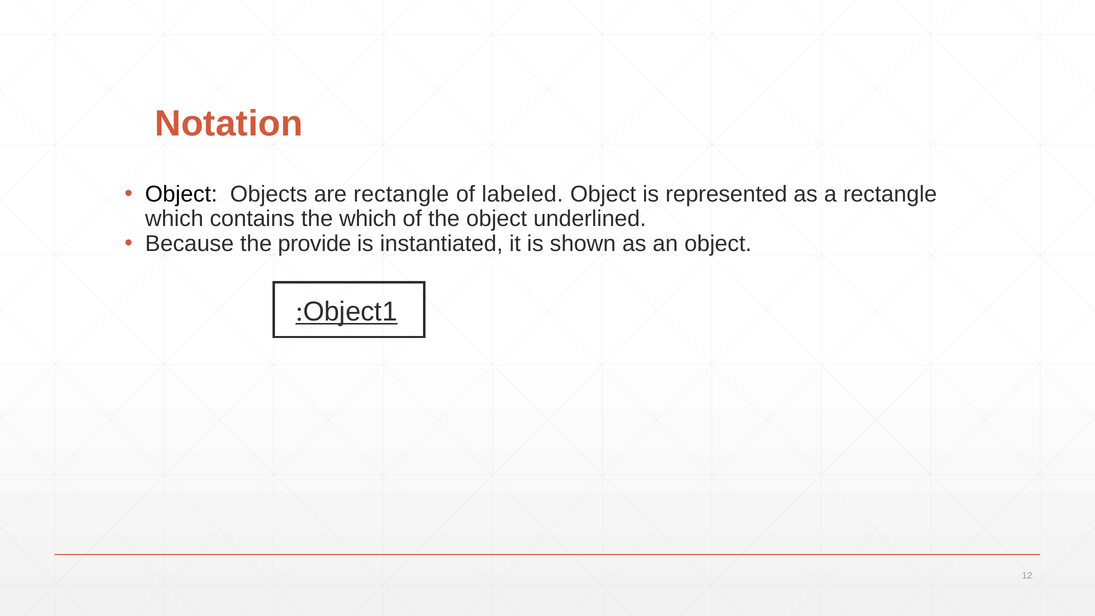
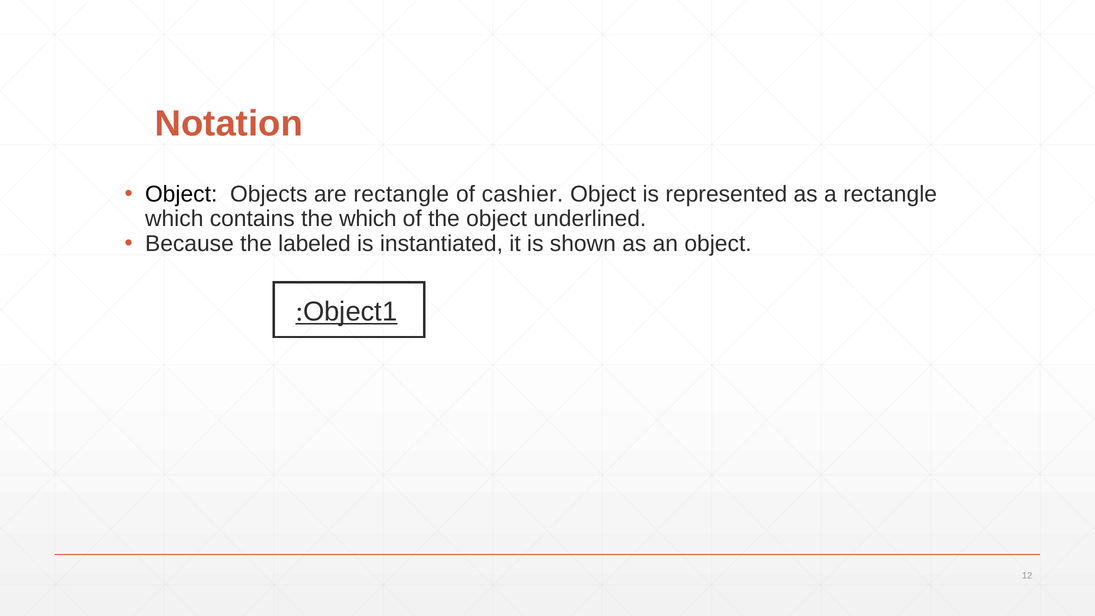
labeled: labeled -> cashier
provide: provide -> labeled
